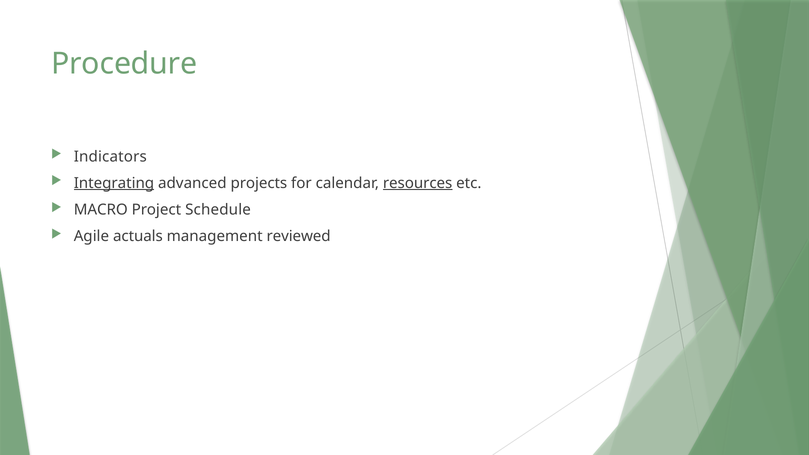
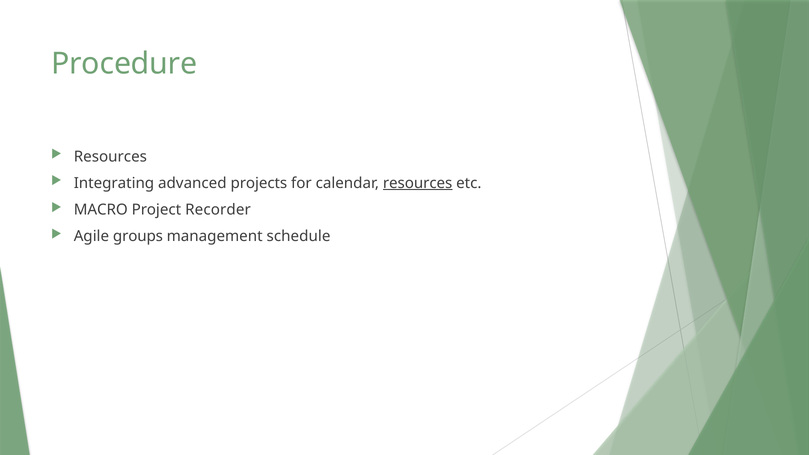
Indicators at (110, 157): Indicators -> Resources
Integrating underline: present -> none
Schedule: Schedule -> Recorder
actuals: actuals -> groups
reviewed: reviewed -> schedule
